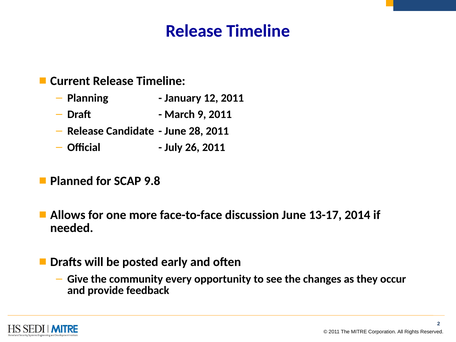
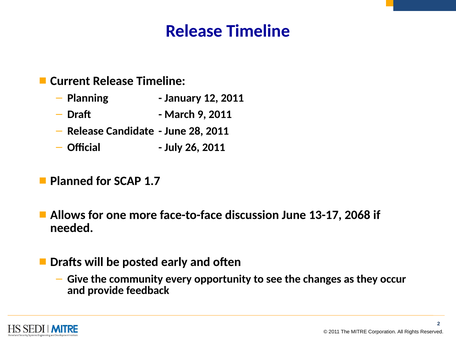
9.8: 9.8 -> 1.7
2014: 2014 -> 2068
